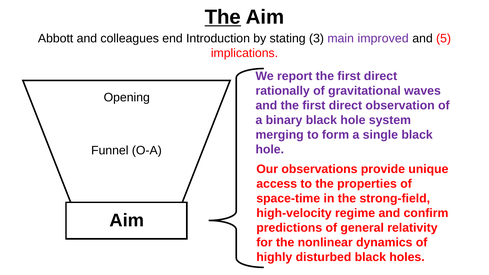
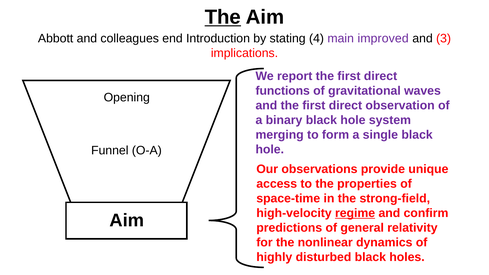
3: 3 -> 4
5: 5 -> 3
rationally: rationally -> functions
regime underline: none -> present
